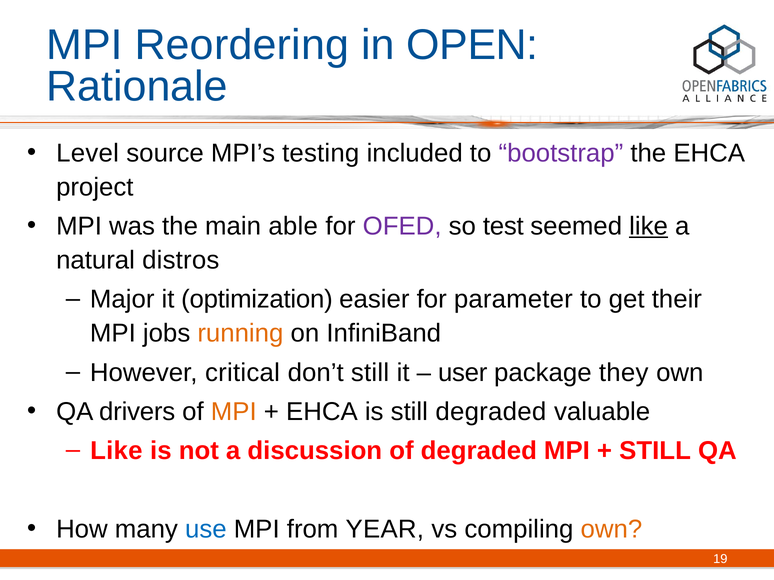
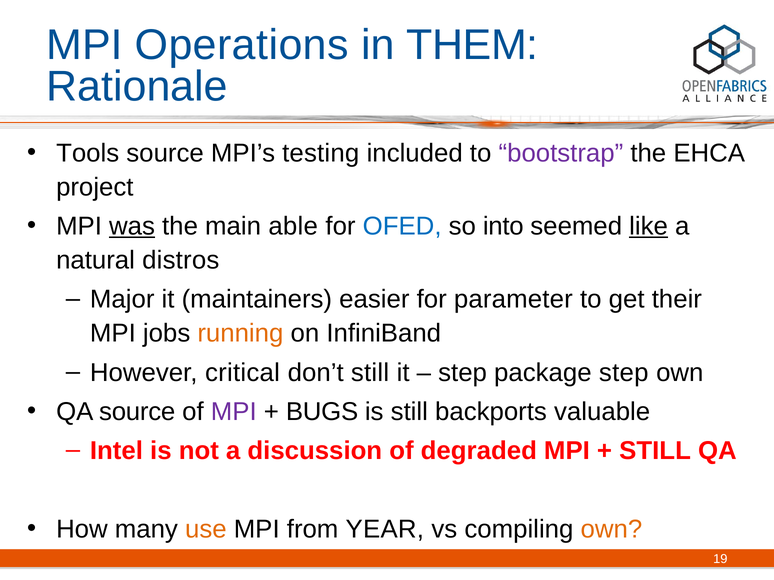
Reordering: Reordering -> Operations
OPEN: OPEN -> THEM
Level: Level -> Tools
was underline: none -> present
OFED colour: purple -> blue
test: test -> into
optimization: optimization -> maintainers
user at (463, 373): user -> step
package they: they -> step
QA drivers: drivers -> source
MPI at (234, 412) colour: orange -> purple
EHCA at (322, 412): EHCA -> BUGS
still degraded: degraded -> backports
Like at (116, 451): Like -> Intel
use colour: blue -> orange
